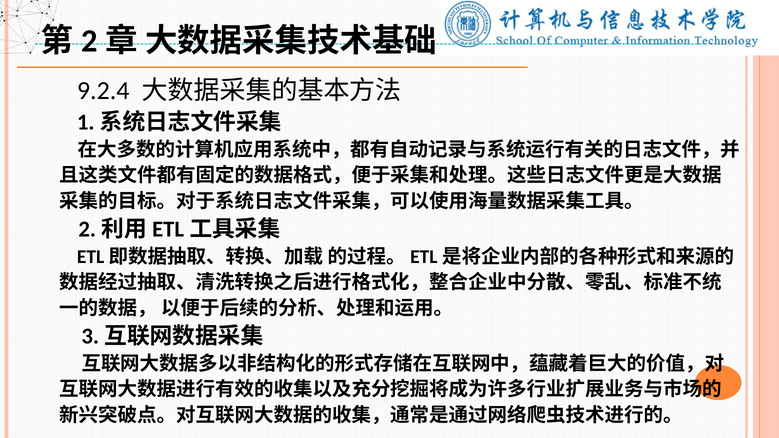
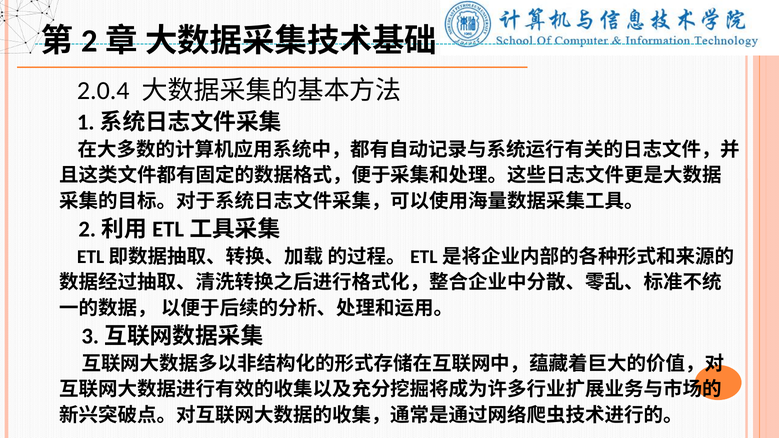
9.2.4: 9.2.4 -> 2.0.4
